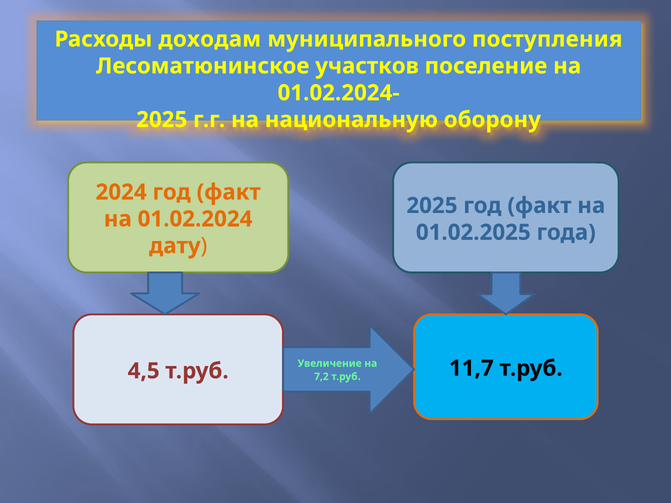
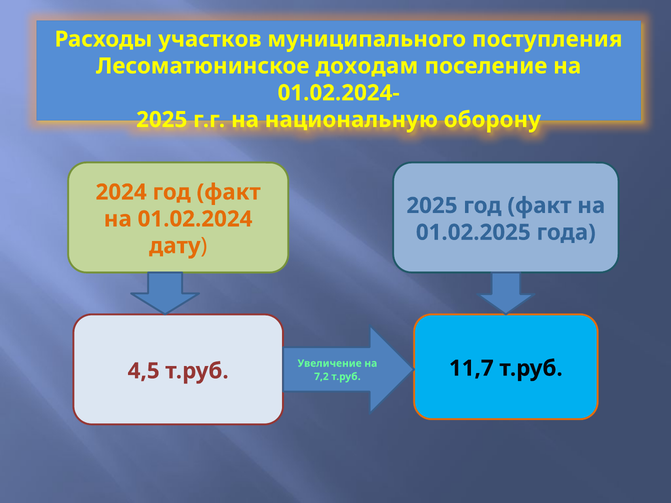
доходам: доходам -> участков
участков: участков -> доходам
